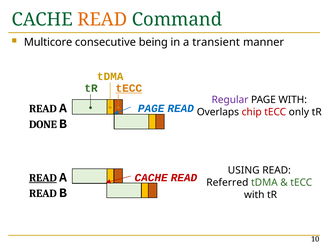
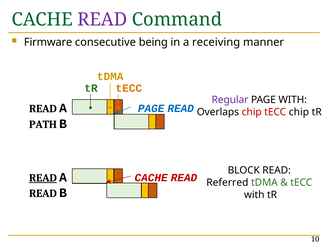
READ at (102, 19) colour: orange -> purple
Multicore: Multicore -> Firmware
transient: transient -> receiving
tECC at (129, 88) underline: present -> none
tECC only: only -> chip
DONE: DONE -> PATH
USING: USING -> BLOCK
